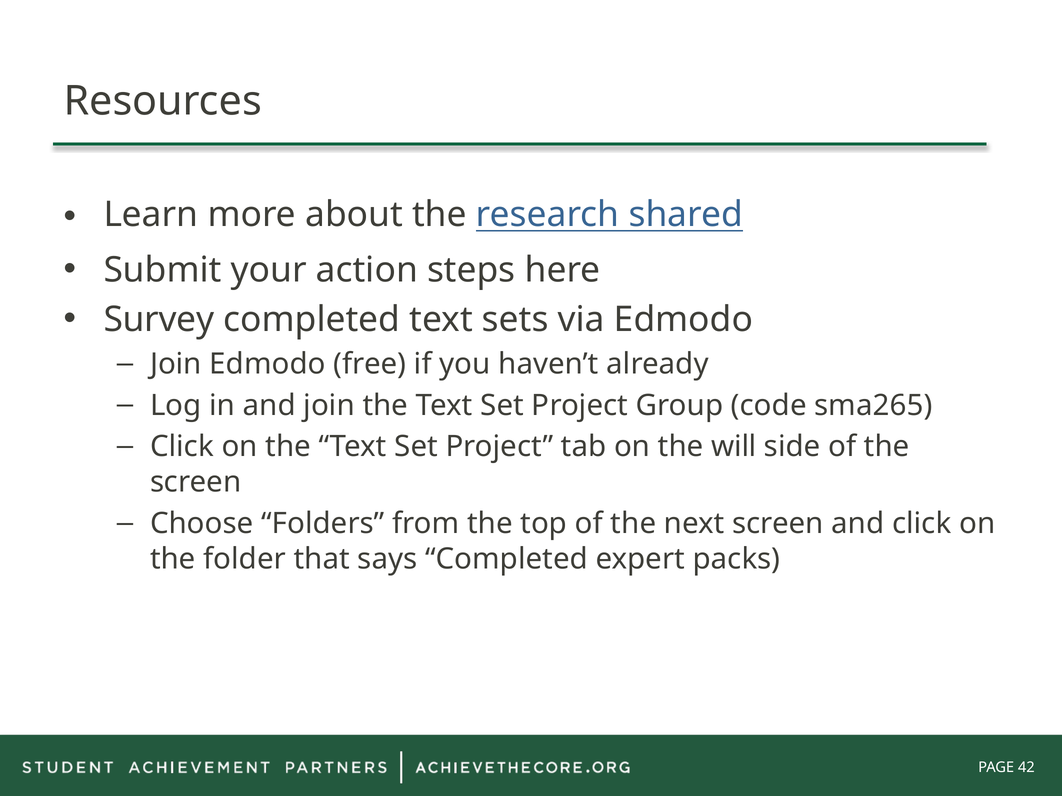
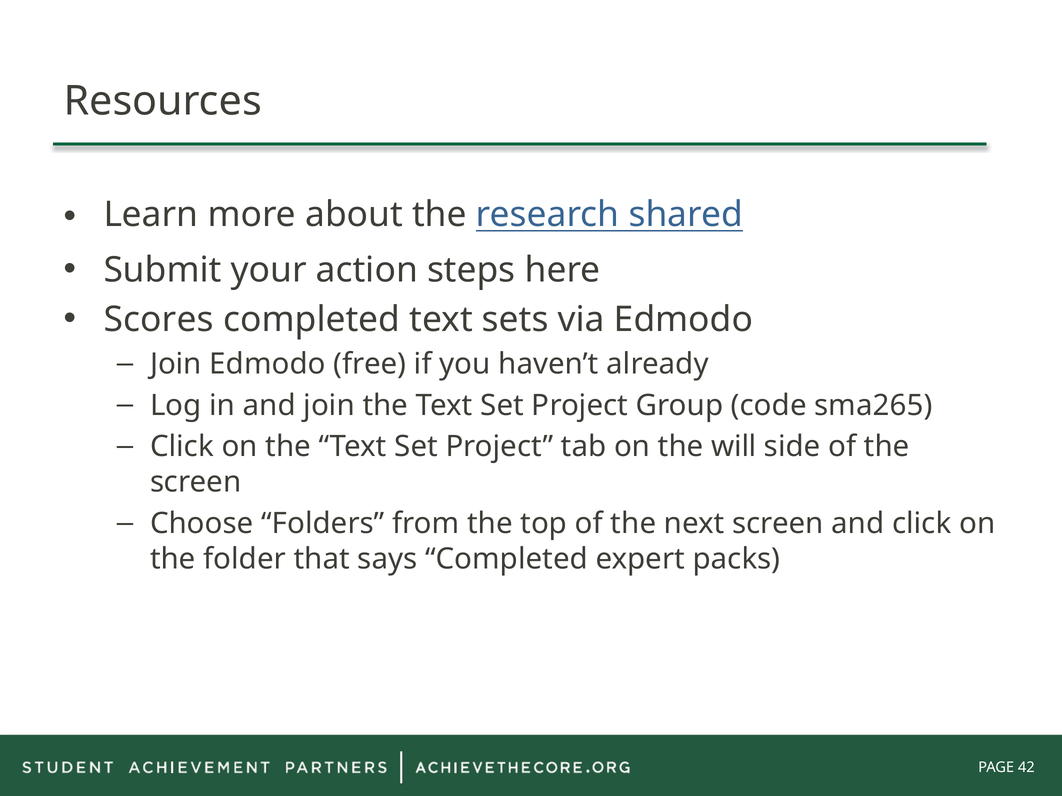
Survey: Survey -> Scores
